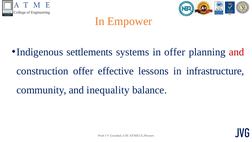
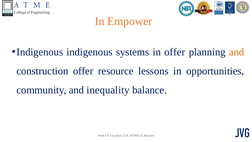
Indigenous settlements: settlements -> indigenous
and at (237, 52) colour: red -> orange
effective: effective -> resource
infrastructure: infrastructure -> opportunities
